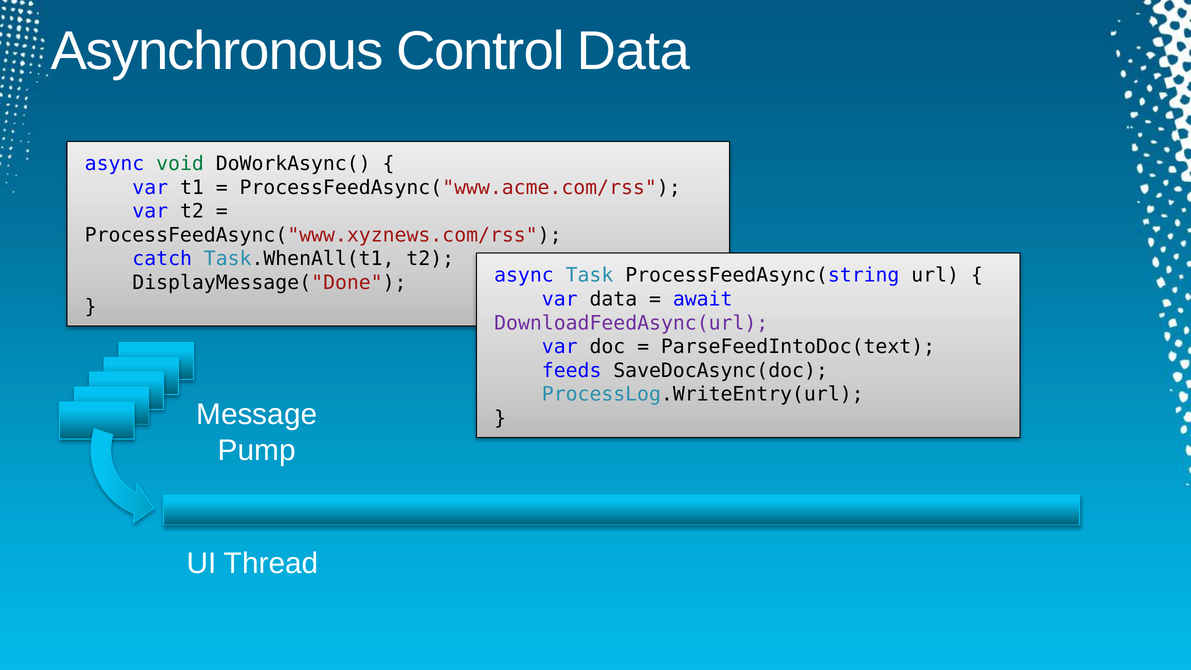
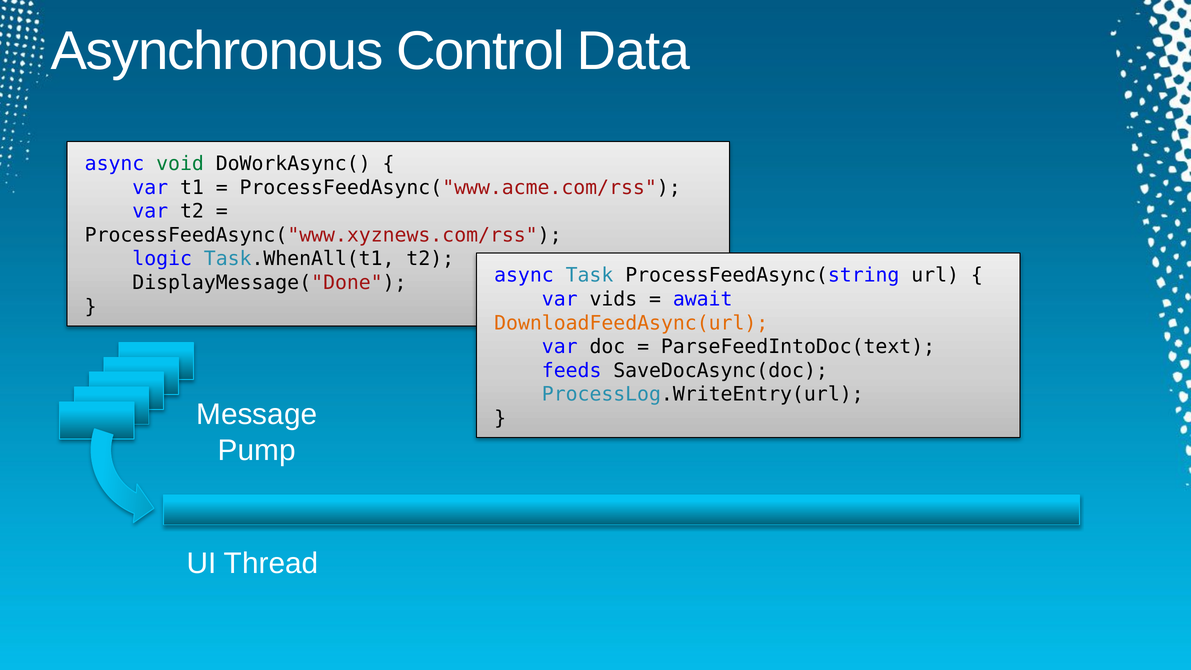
catch: catch -> logic
var data: data -> vids
DownloadFeedAsync(url colour: purple -> orange
